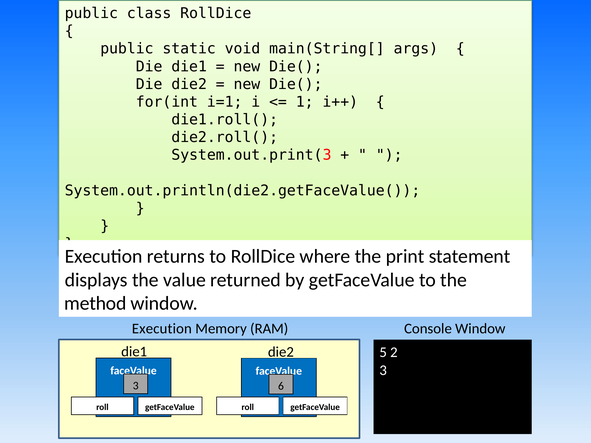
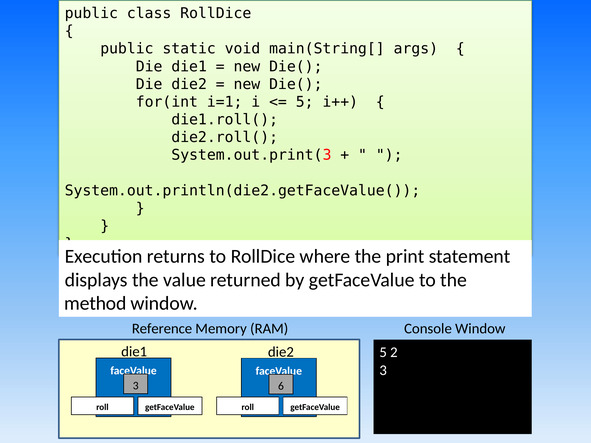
1 at (305, 102): 1 -> 5
Execution at (162, 329): Execution -> Reference
